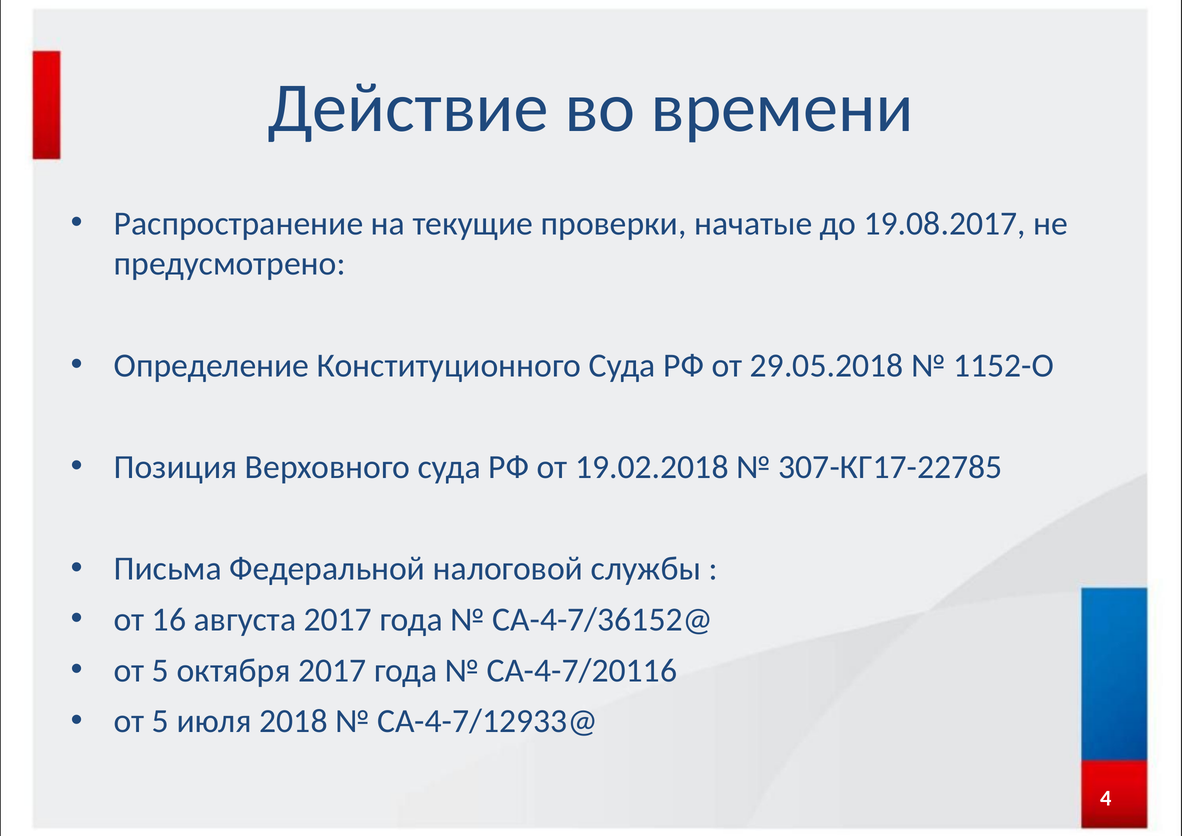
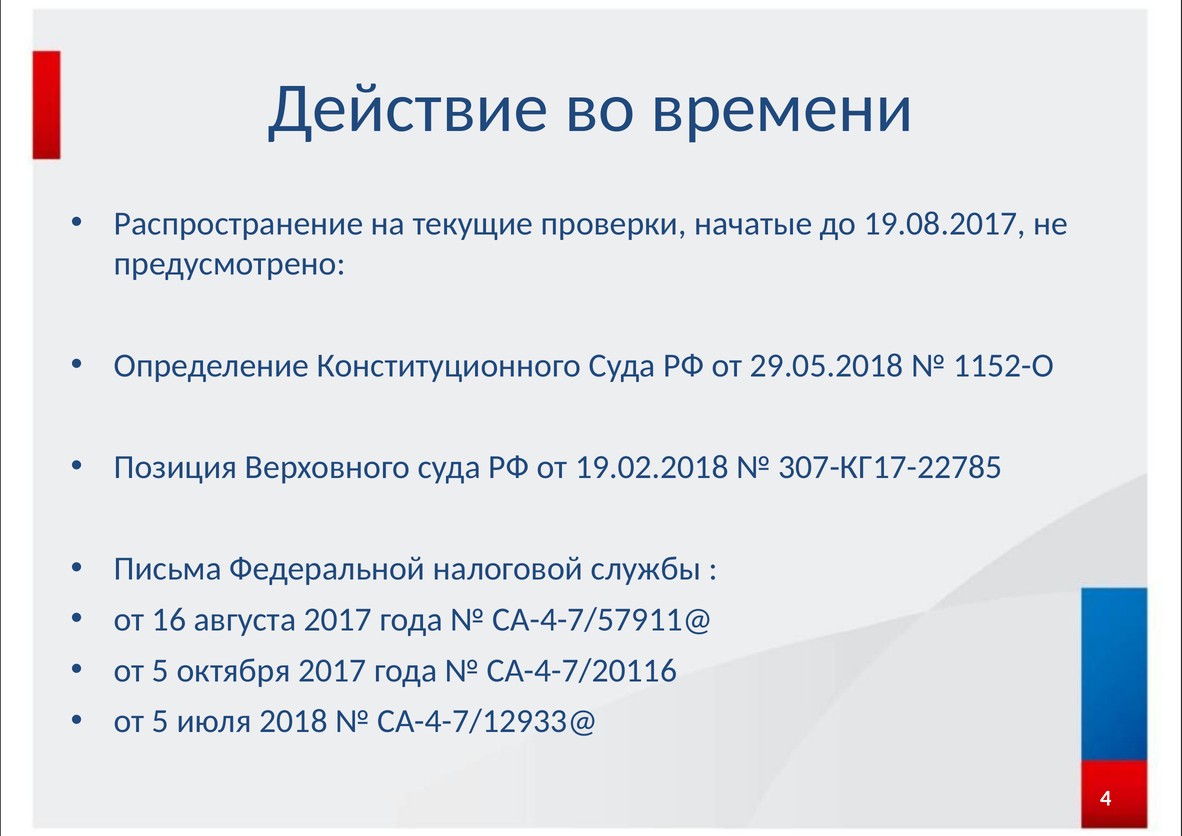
СА-4-7/36152@: СА-4-7/36152@ -> СА-4-7/57911@
